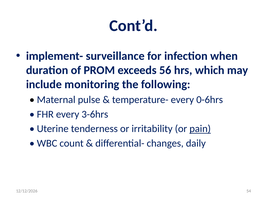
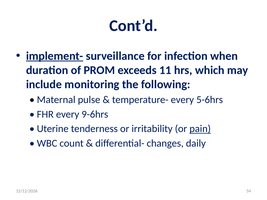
implement- underline: none -> present
56: 56 -> 11
0-6hrs: 0-6hrs -> 5-6hrs
3-6hrs: 3-6hrs -> 9-6hrs
